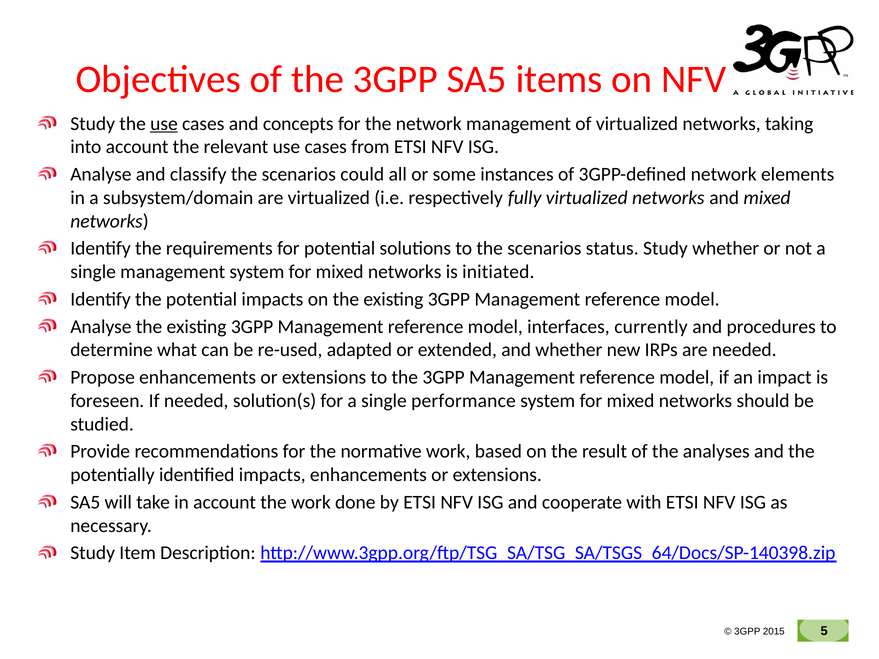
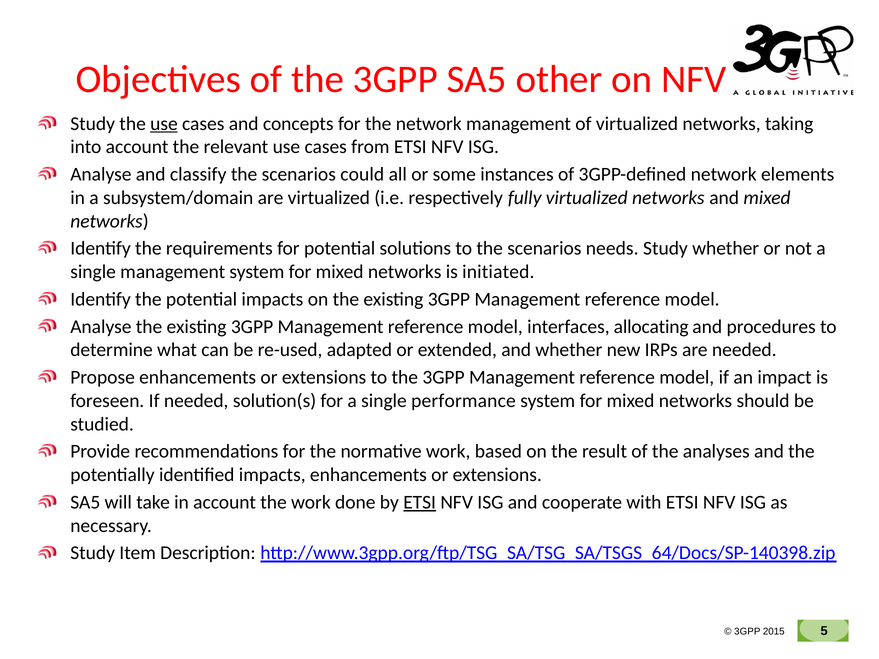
items: items -> other
status: status -> needs
currently: currently -> allocating
ETSI at (420, 502) underline: none -> present
